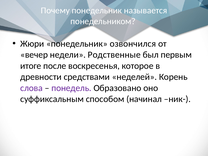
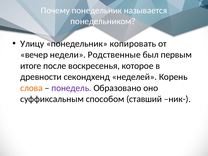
Жюри: Жюри -> Улицу
озвончился: озвончился -> копировать
средствами: средствами -> секондхенд
слова colour: purple -> orange
начинал: начинал -> ставший
